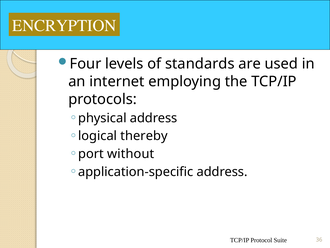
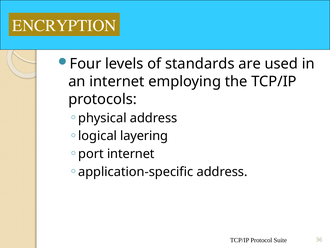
thereby: thereby -> layering
port without: without -> internet
